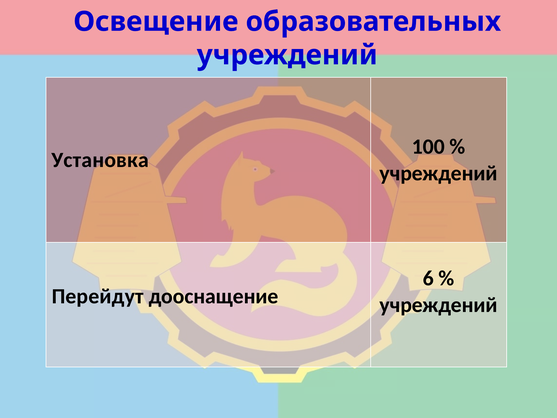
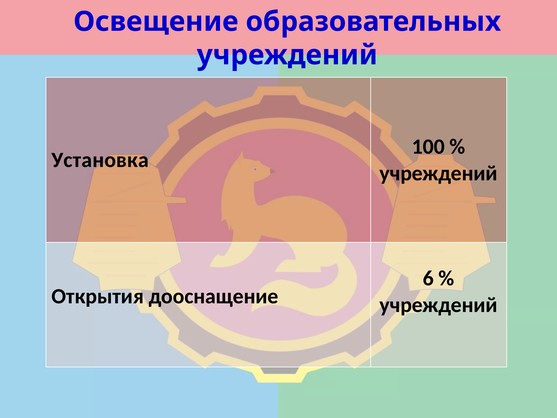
Перейдут: Перейдут -> Открытия
